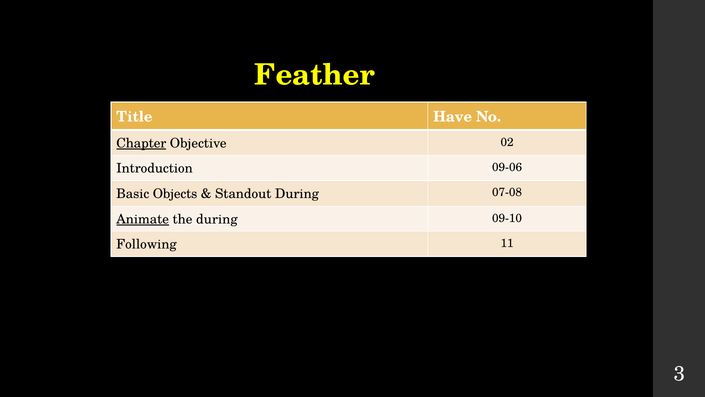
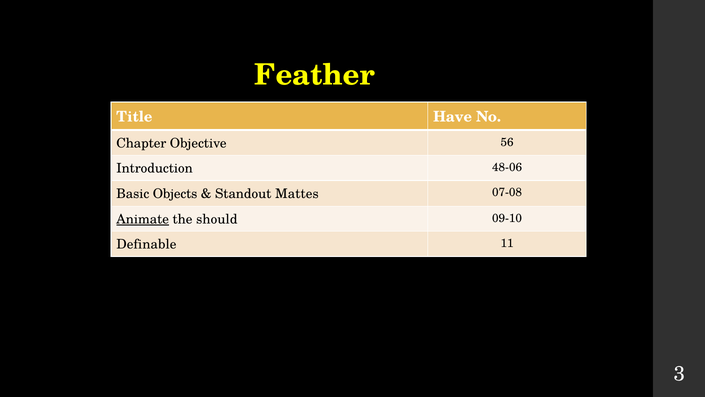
Chapter underline: present -> none
02: 02 -> 56
09-06: 09-06 -> 48-06
Standout During: During -> Mattes
the during: during -> should
Following: Following -> Definable
